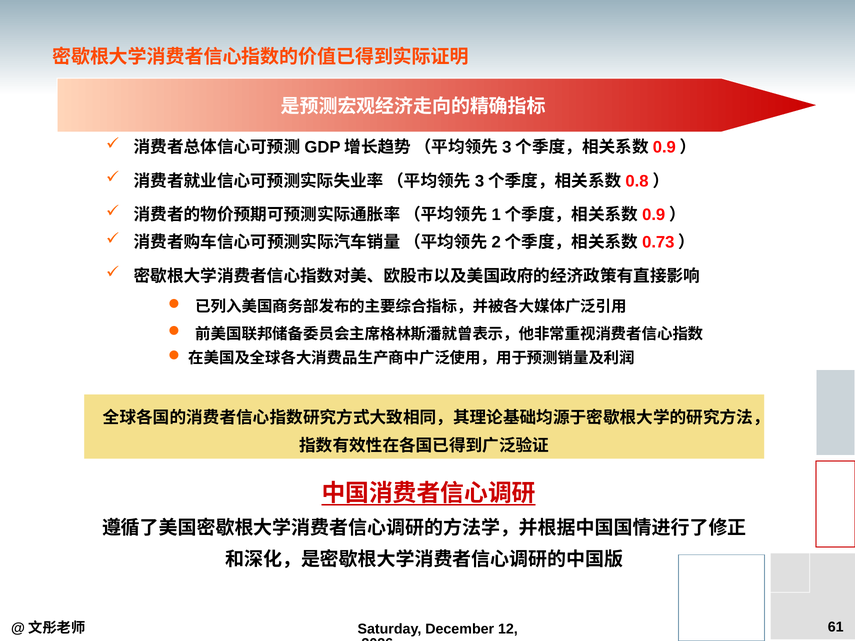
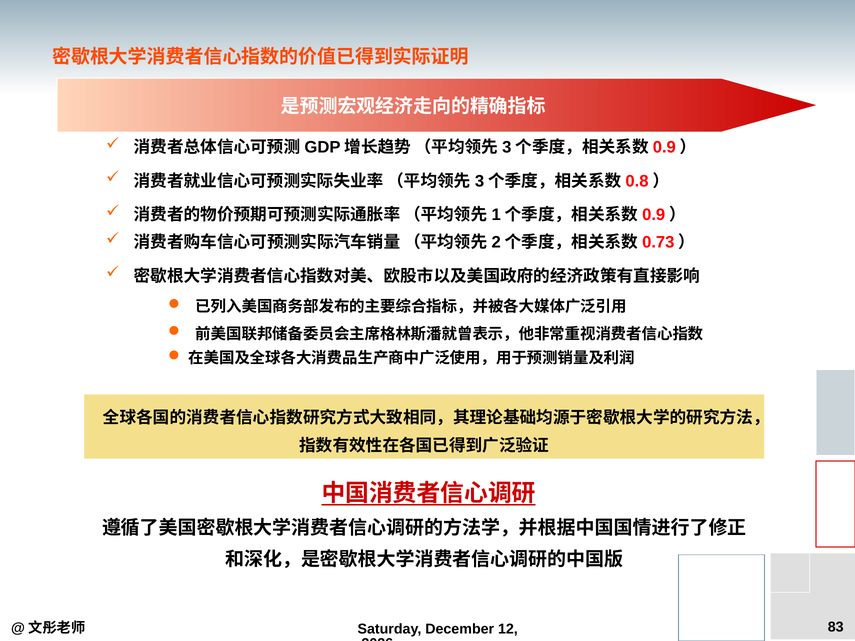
61: 61 -> 83
